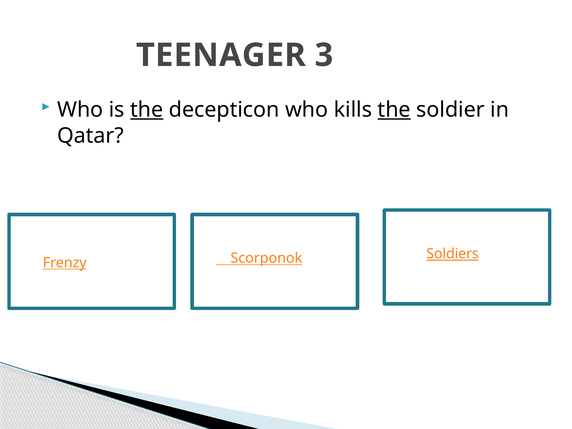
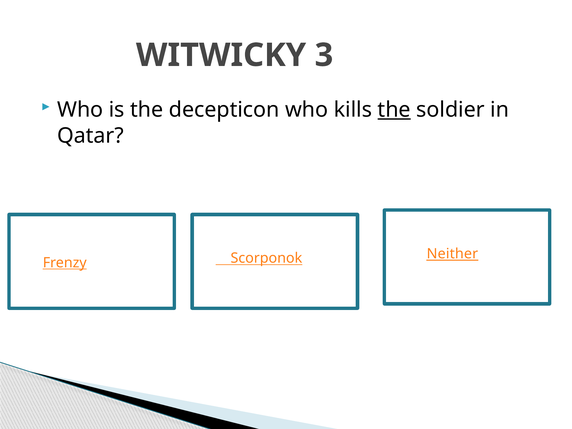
TEENAGER: TEENAGER -> WITWICKY
the at (147, 110) underline: present -> none
Soldiers: Soldiers -> Neither
